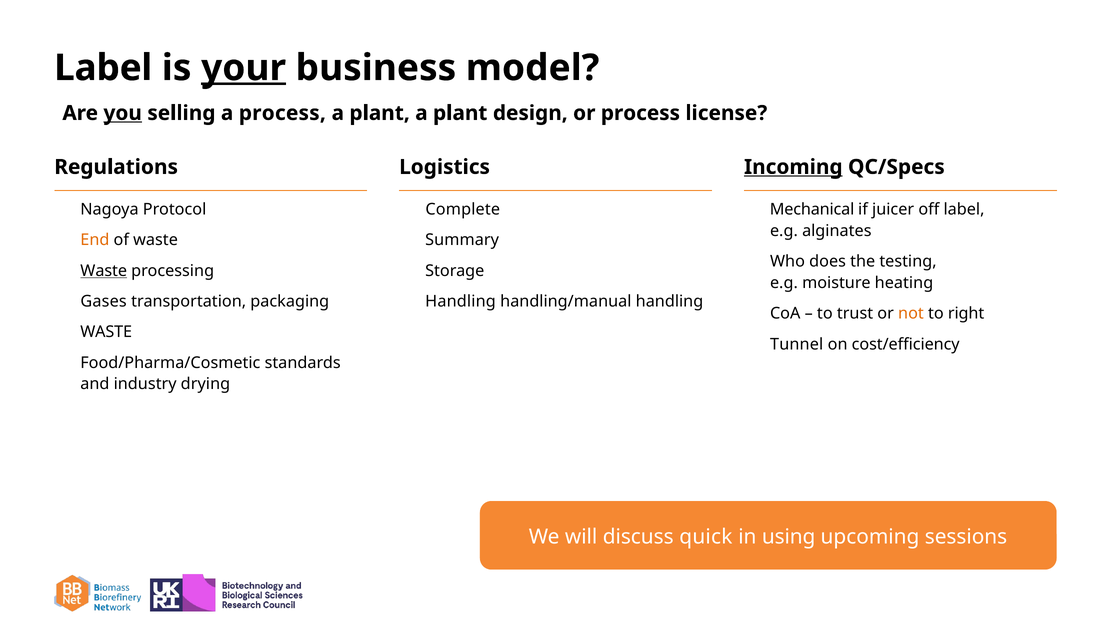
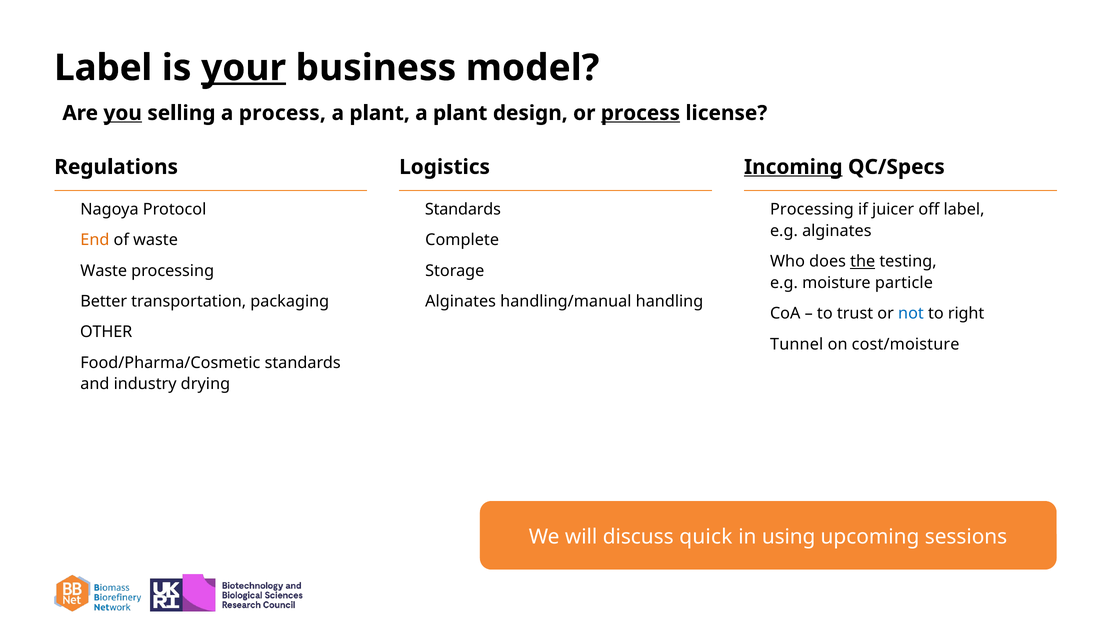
process at (640, 113) underline: none -> present
Complete at (463, 209): Complete -> Standards
Mechanical at (812, 209): Mechanical -> Processing
Summary: Summary -> Complete
the underline: none -> present
Waste at (104, 271) underline: present -> none
heating: heating -> particle
Gases: Gases -> Better
Handling at (461, 301): Handling -> Alginates
not colour: orange -> blue
WASTE at (106, 332): WASTE -> OTHER
cost/efficiency: cost/efficiency -> cost/moisture
